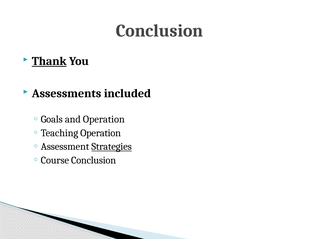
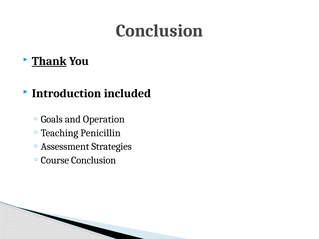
Assessments: Assessments -> Introduction
Operation at (101, 133): Operation -> Penicillin
Strategies underline: present -> none
